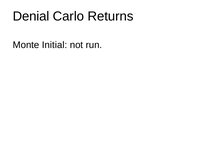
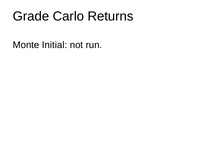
Denial: Denial -> Grade
